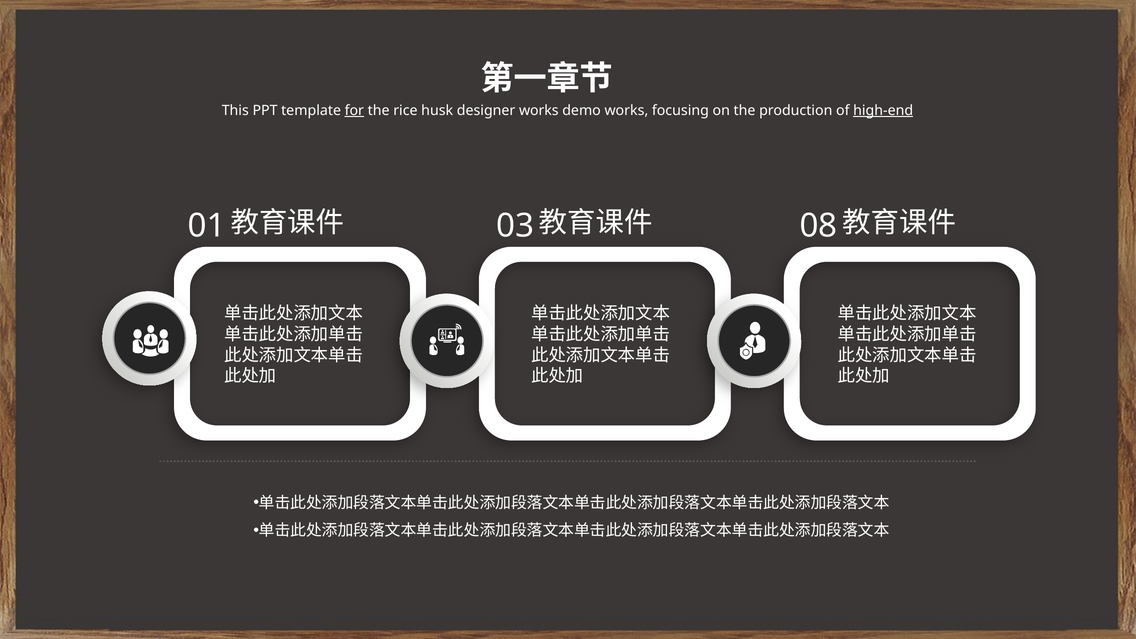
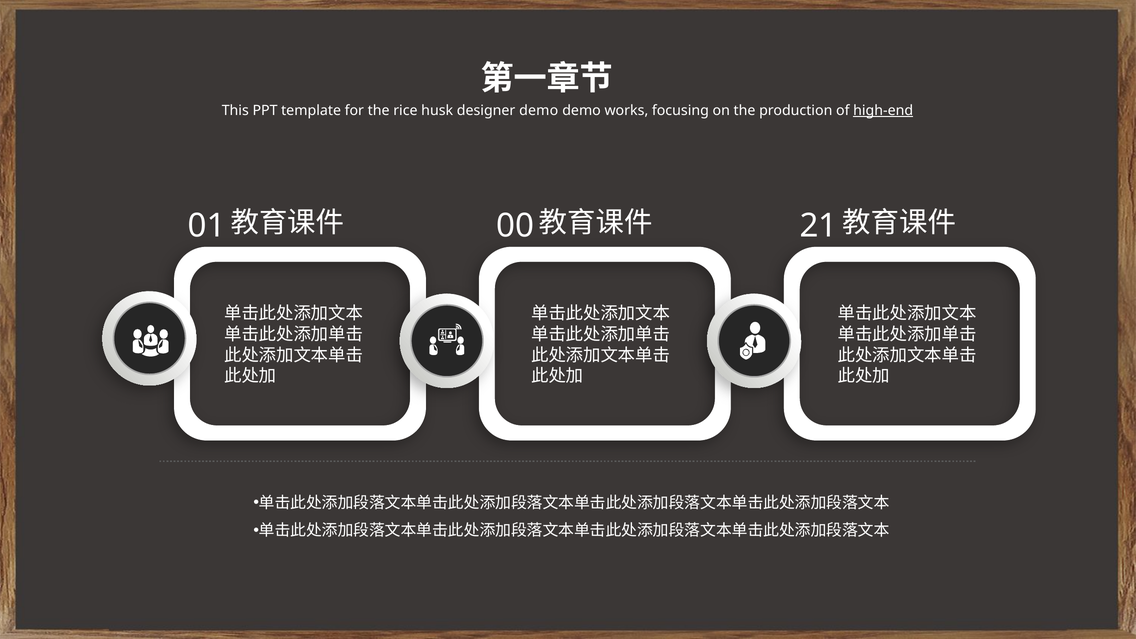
for underline: present -> none
designer works: works -> demo
03: 03 -> 00
08: 08 -> 21
